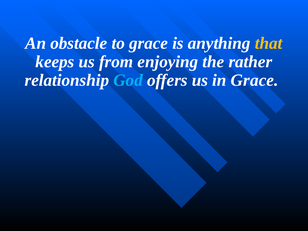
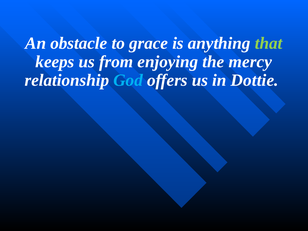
that colour: yellow -> light green
rather: rather -> mercy
in Grace: Grace -> Dottie
